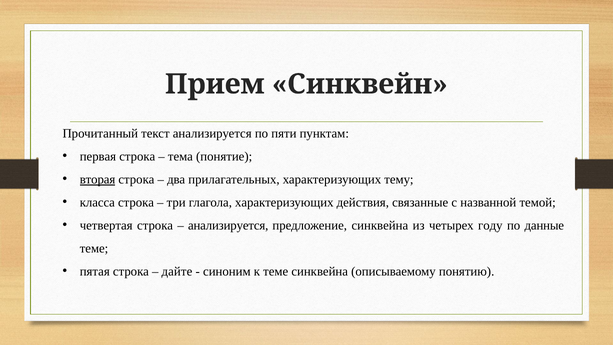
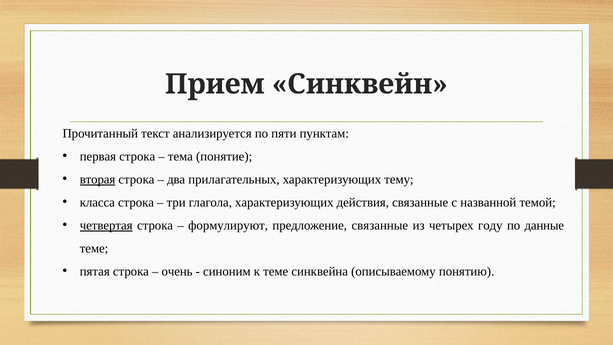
четвертая underline: none -> present
анализируется at (228, 225): анализируется -> формулируют
предложение синквейна: синквейна -> связанные
дайте: дайте -> очень
